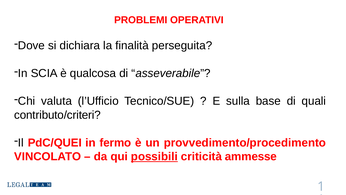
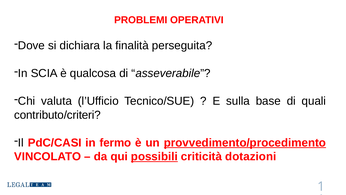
PdC/QUEI: PdC/QUEI -> PdC/CASI
provvedimento/procedimento underline: none -> present
ammesse: ammesse -> dotazioni
